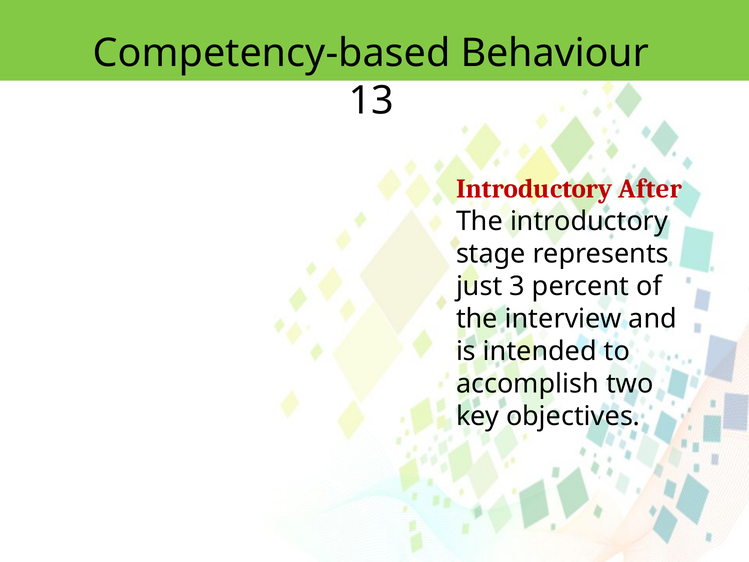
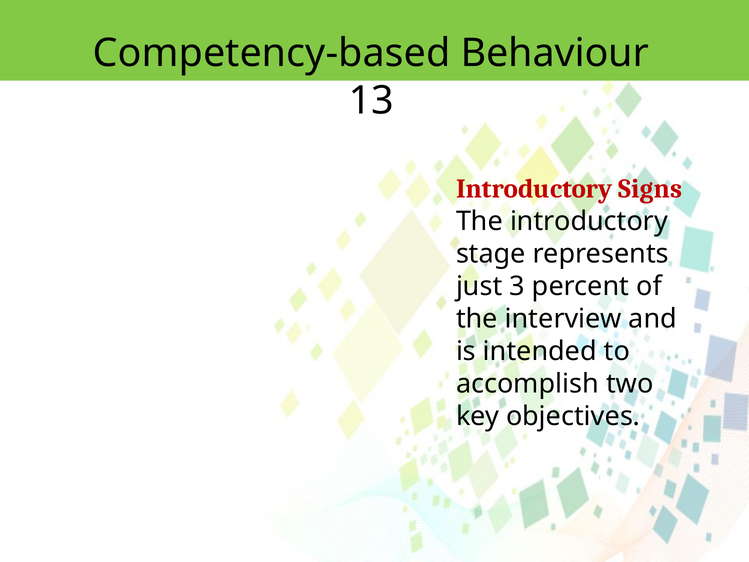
After: After -> Signs
